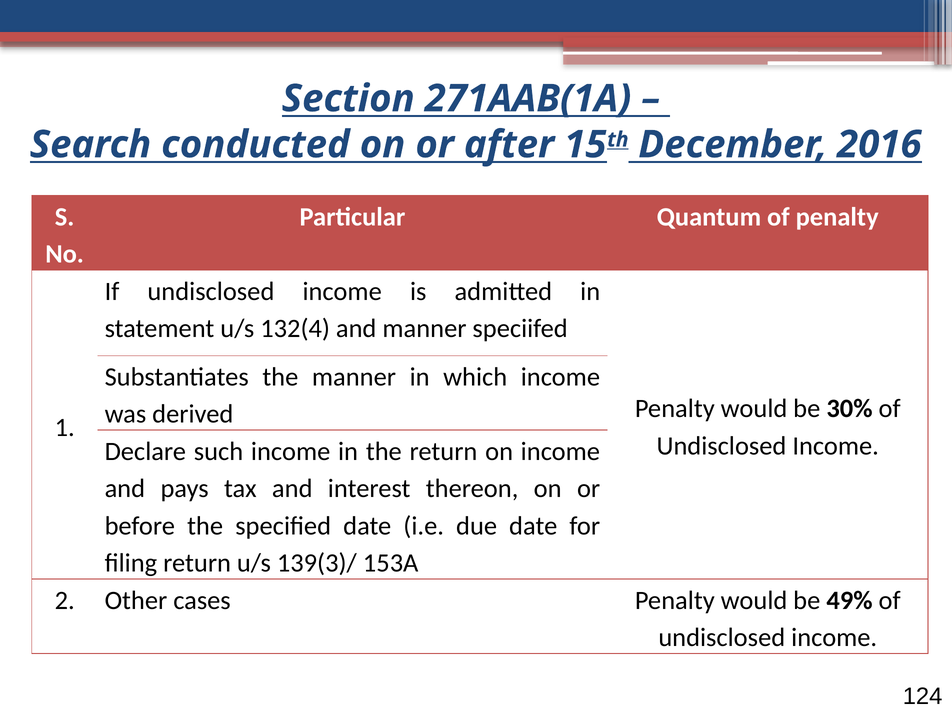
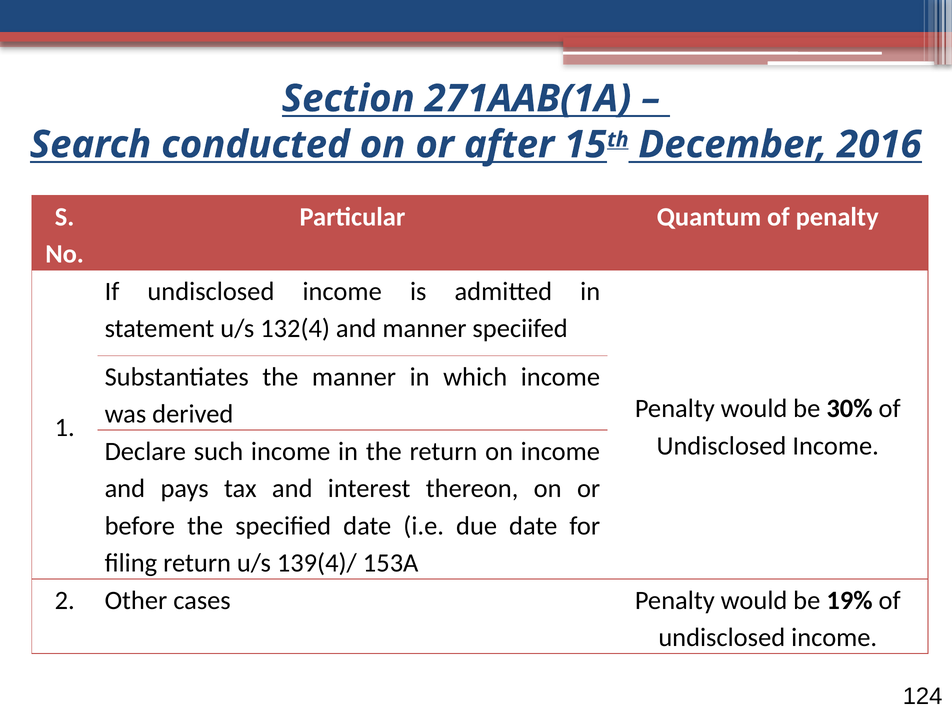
139(3)/: 139(3)/ -> 139(4)/
49%: 49% -> 19%
